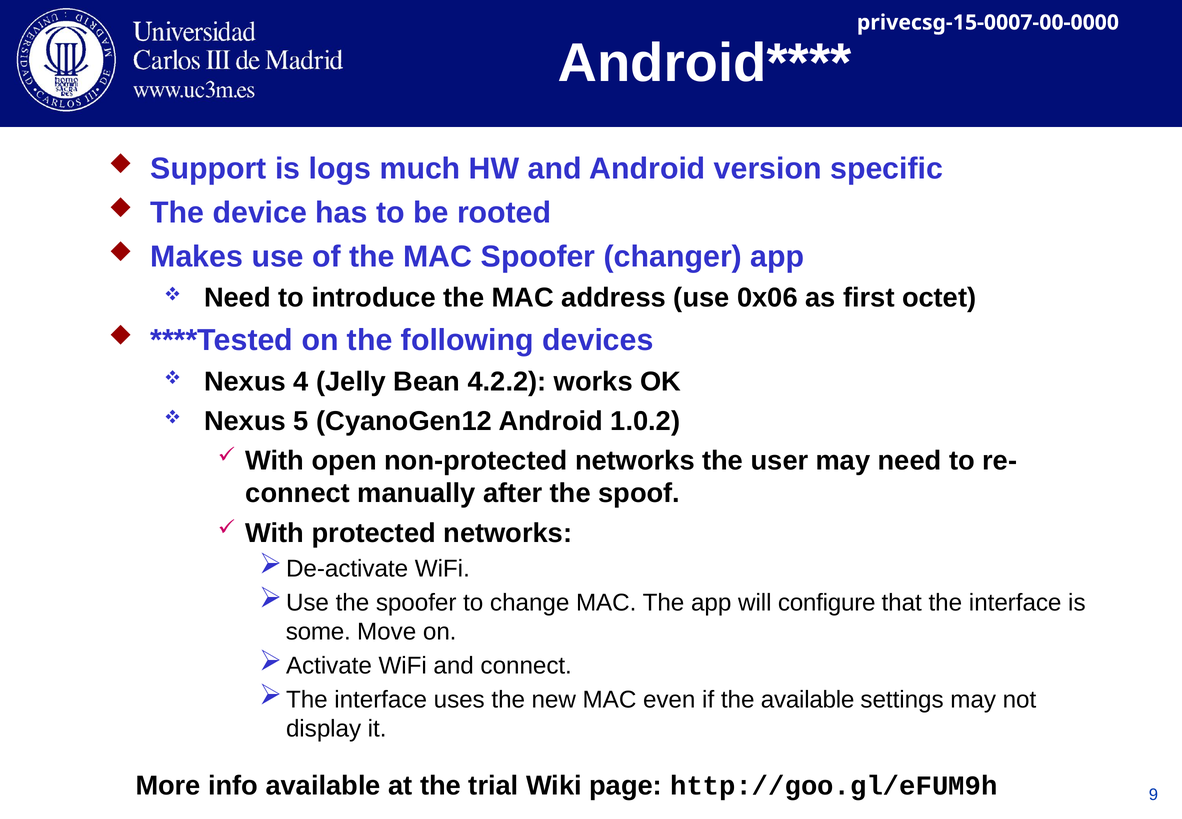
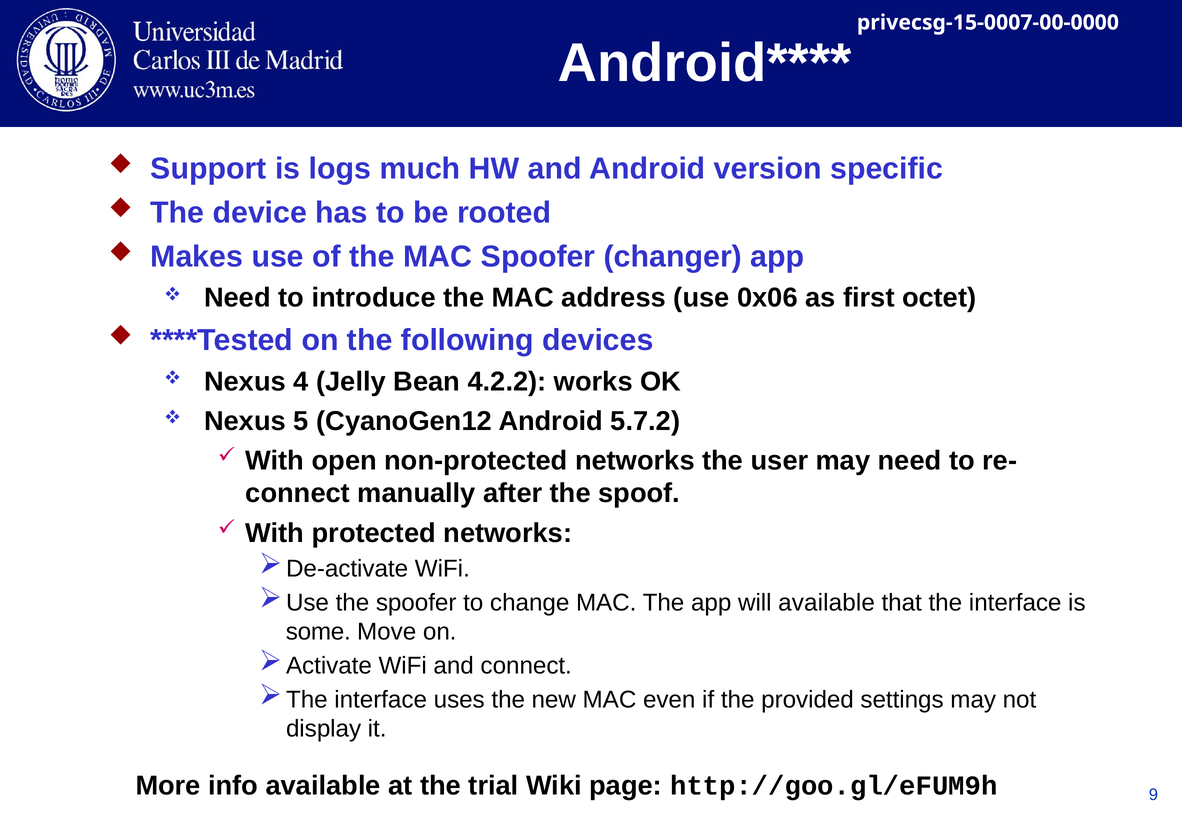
1.0.2: 1.0.2 -> 5.7.2
will configure: configure -> available
the available: available -> provided
